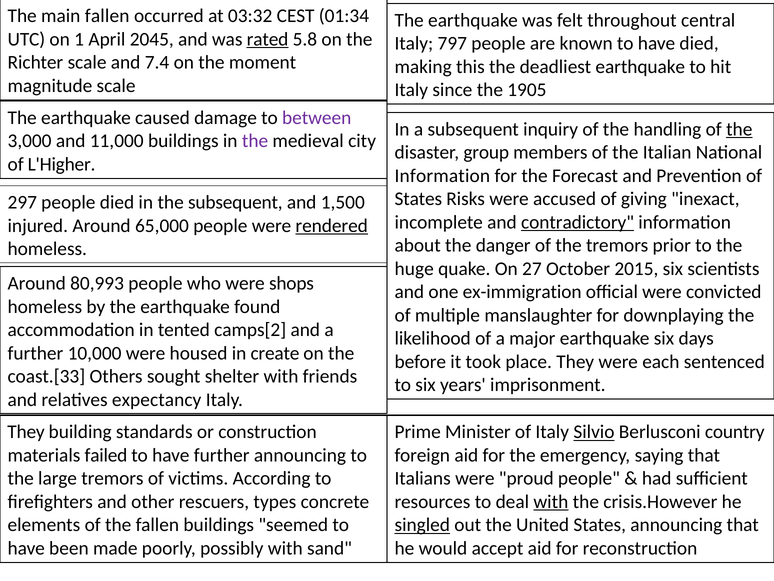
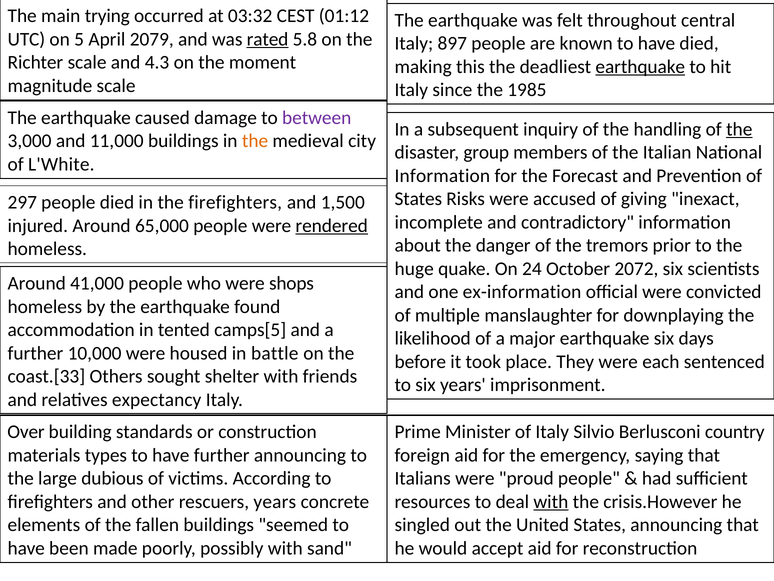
main fallen: fallen -> trying
01:34: 01:34 -> 01:12
1: 1 -> 5
2045: 2045 -> 2079
797: 797 -> 897
7.4: 7.4 -> 4.3
earthquake at (640, 67) underline: none -> present
1905: 1905 -> 1985
the at (255, 141) colour: purple -> orange
L'Higher: L'Higher -> L'White
the subsequent: subsequent -> firefighters
contradictory underline: present -> none
27: 27 -> 24
2015: 2015 -> 2072
80,993: 80,993 -> 41,000
ex-immigration: ex-immigration -> ex-information
camps[2: camps[2 -> camps[5
create: create -> battle
They at (26, 432): They -> Over
Silvio underline: present -> none
failed: failed -> types
large tremors: tremors -> dubious
rescuers types: types -> years
singled underline: present -> none
